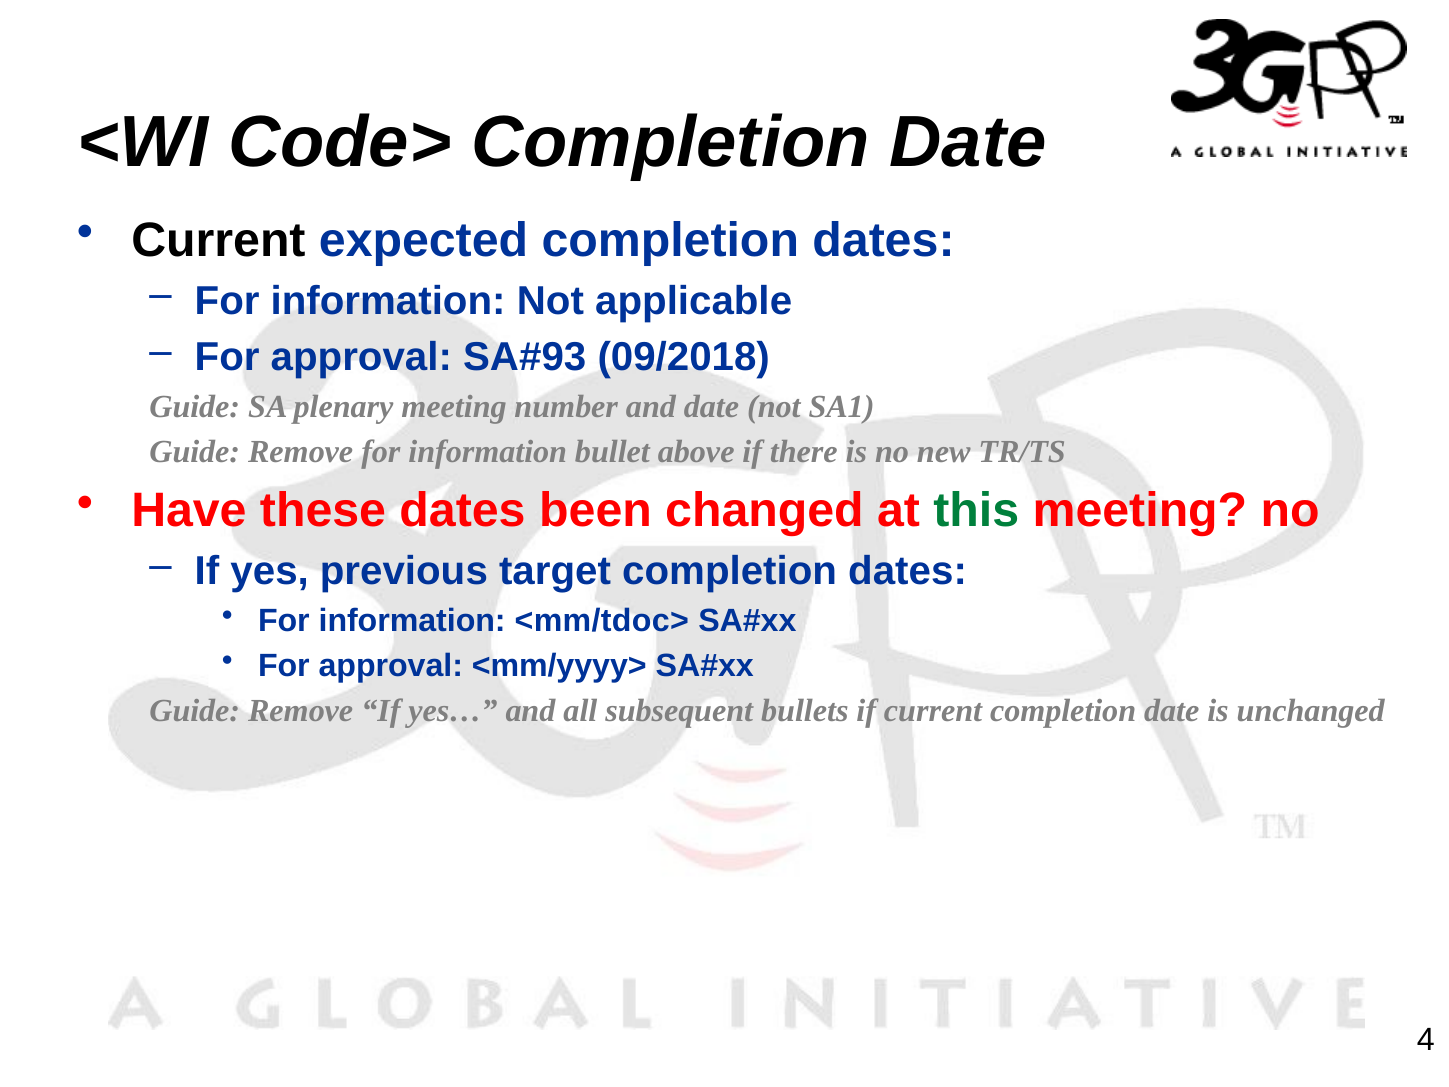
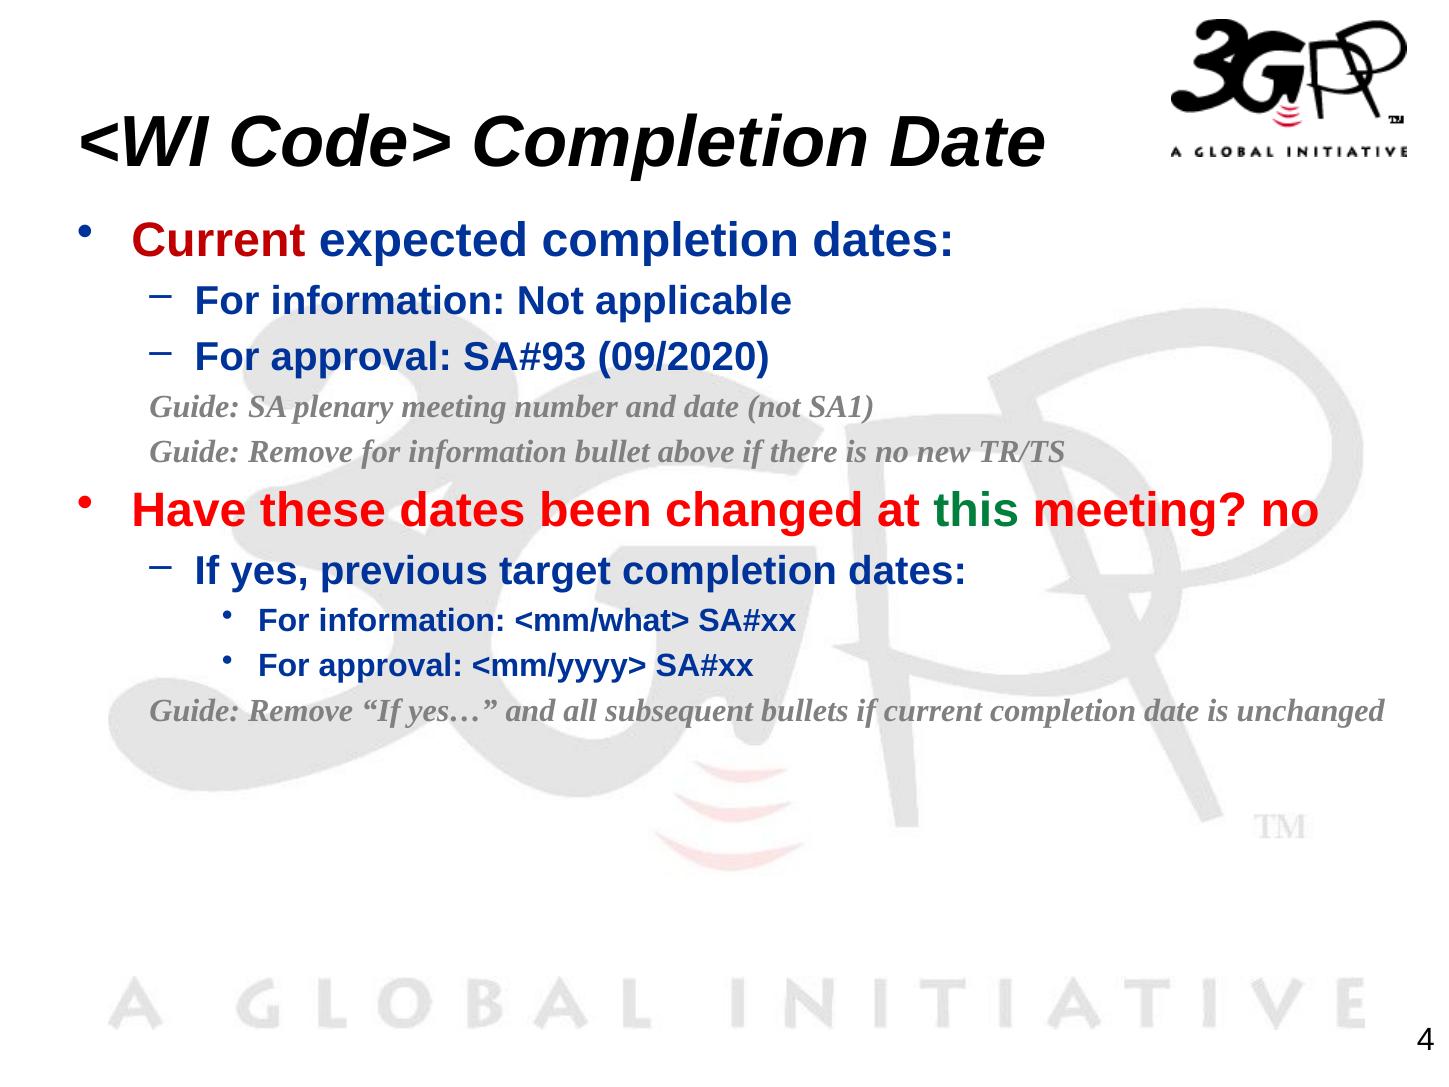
Current at (218, 240) colour: black -> red
09/2018: 09/2018 -> 09/2020
<mm/tdoc>: <mm/tdoc> -> <mm/what>
